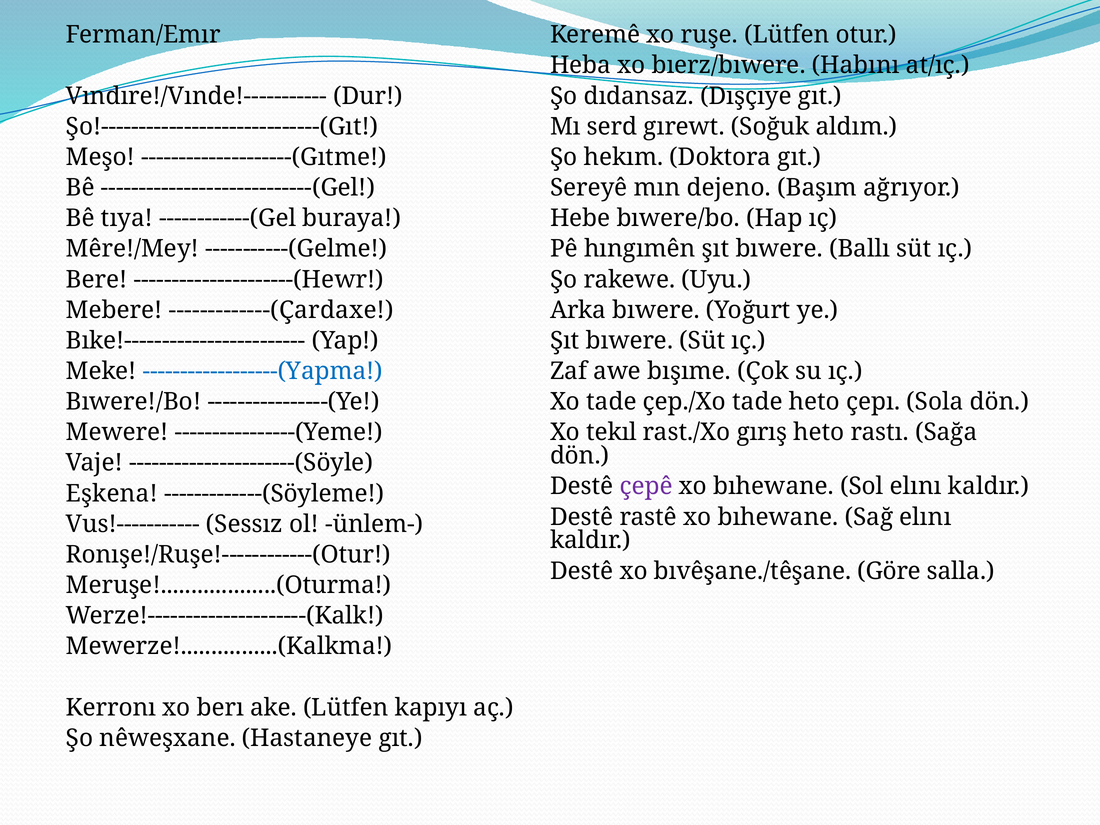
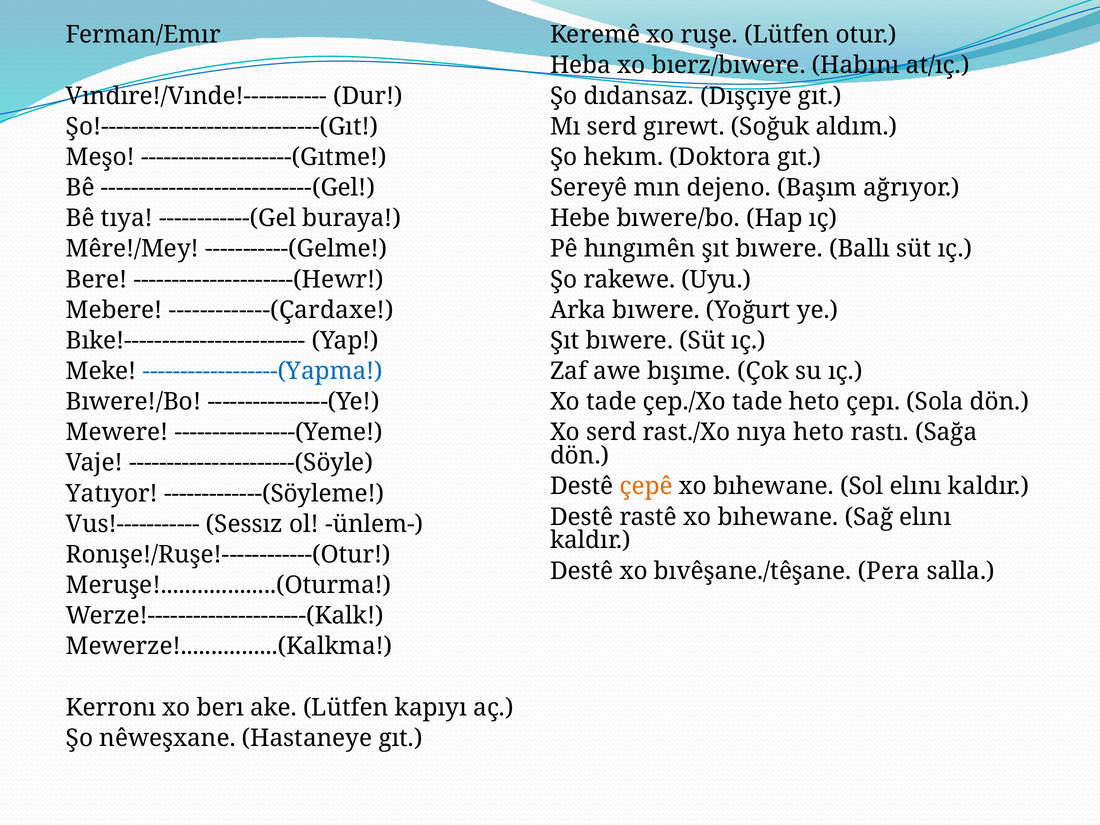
Xo tekıl: tekıl -> serd
gırış: gırış -> nıya
çepê colour: purple -> orange
Eşkena: Eşkena -> Yatıyor
Göre: Göre -> Pera
